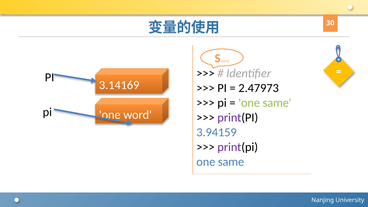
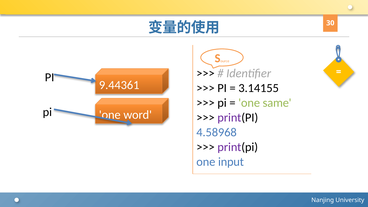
3.14169: 3.14169 -> 9.44361
2.47973: 2.47973 -> 3.14155
3.94159: 3.94159 -> 4.58968
same at (231, 162): same -> input
